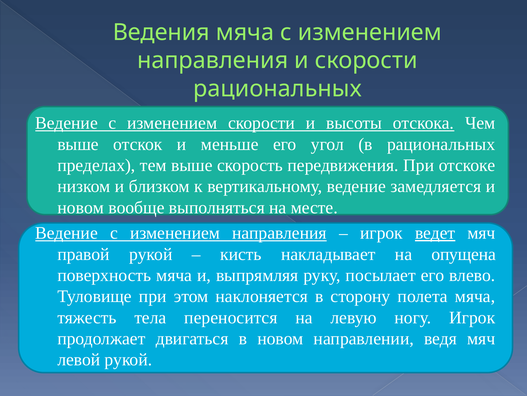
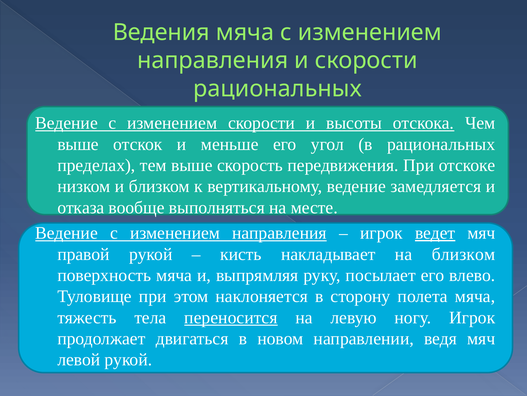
новом at (81, 207): новом -> отказа
на опущена: опущена -> близком
переносится underline: none -> present
